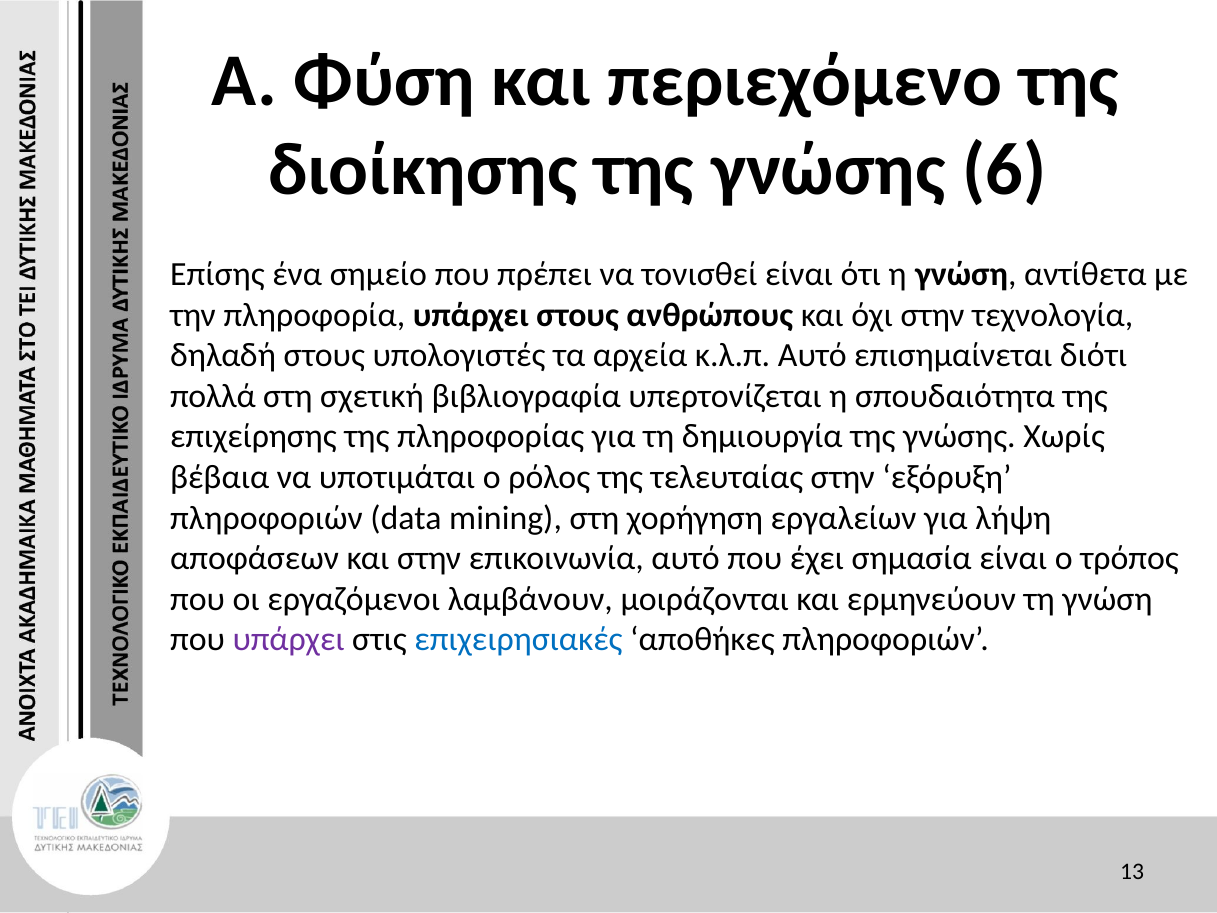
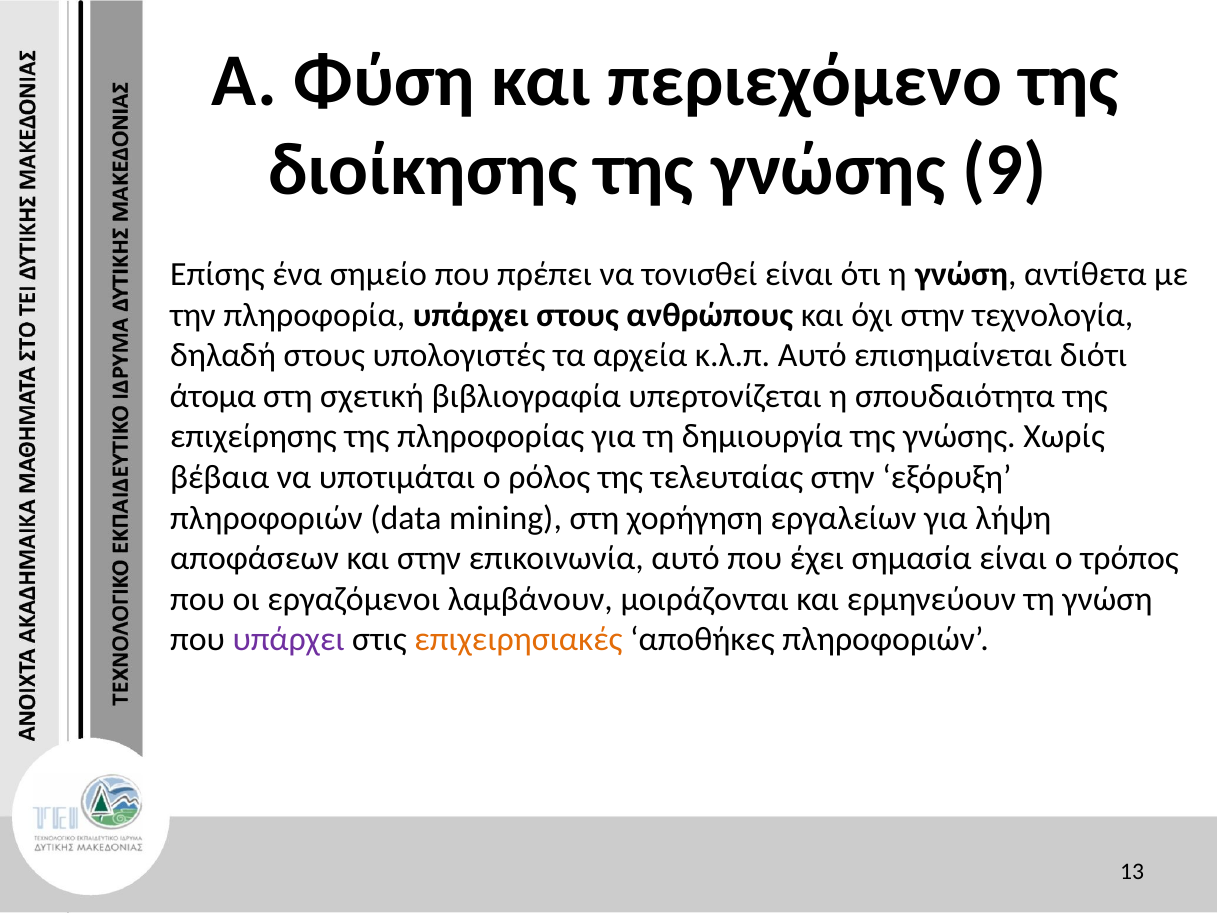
6: 6 -> 9
πολλά: πολλά -> άτομα
επιχειρησιακές colour: blue -> orange
